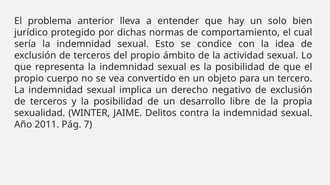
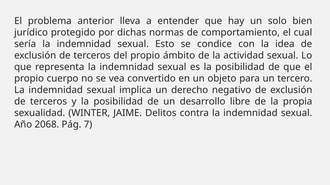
2011: 2011 -> 2068
